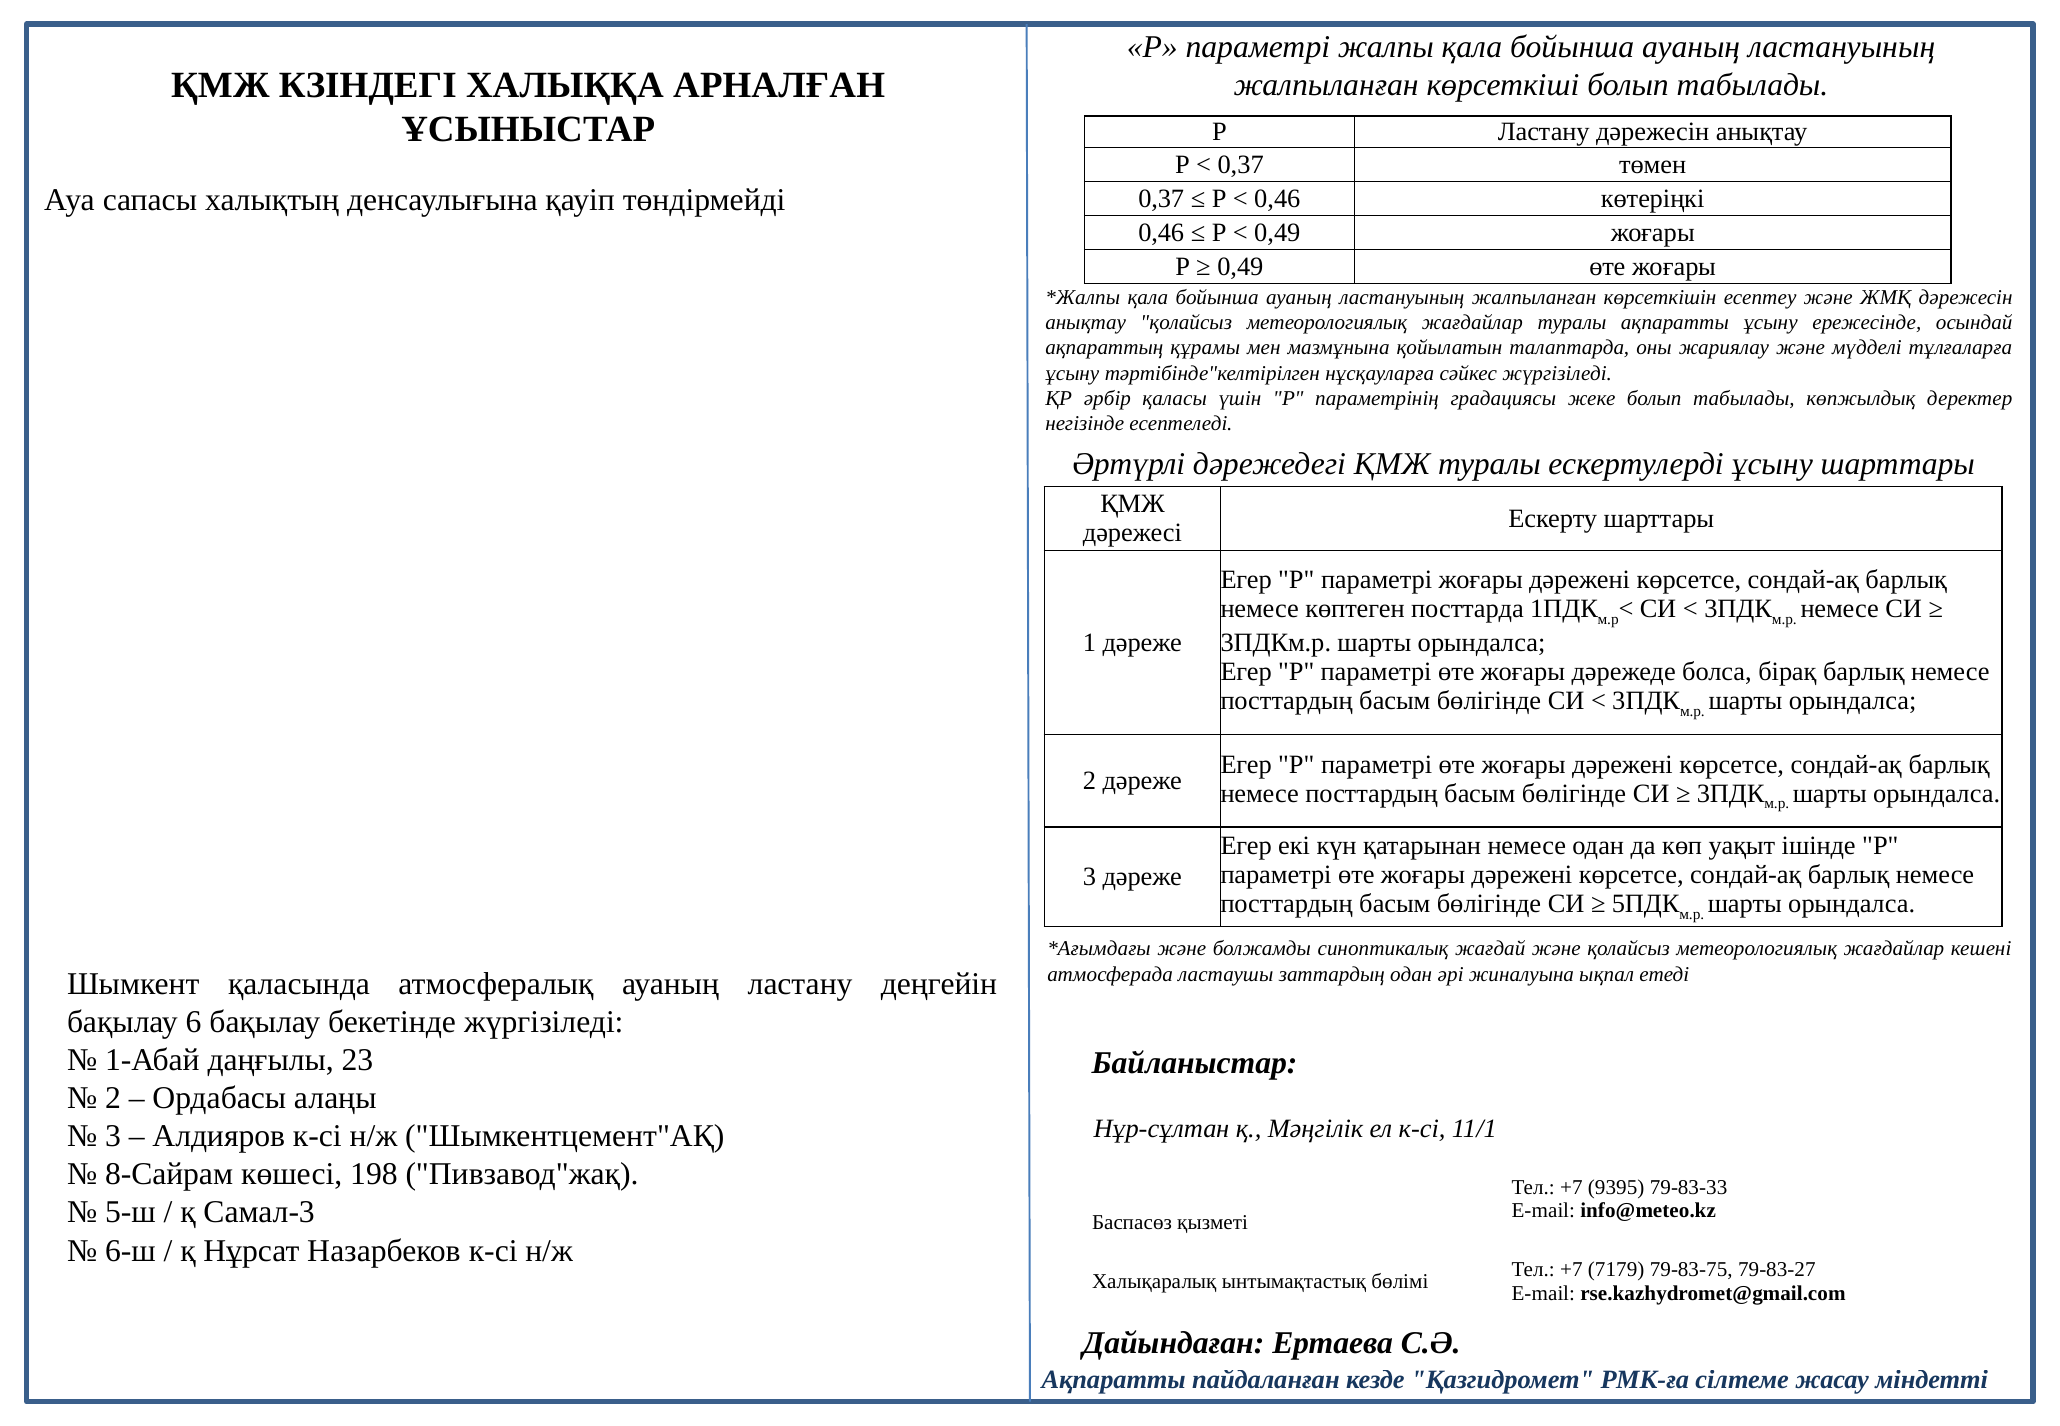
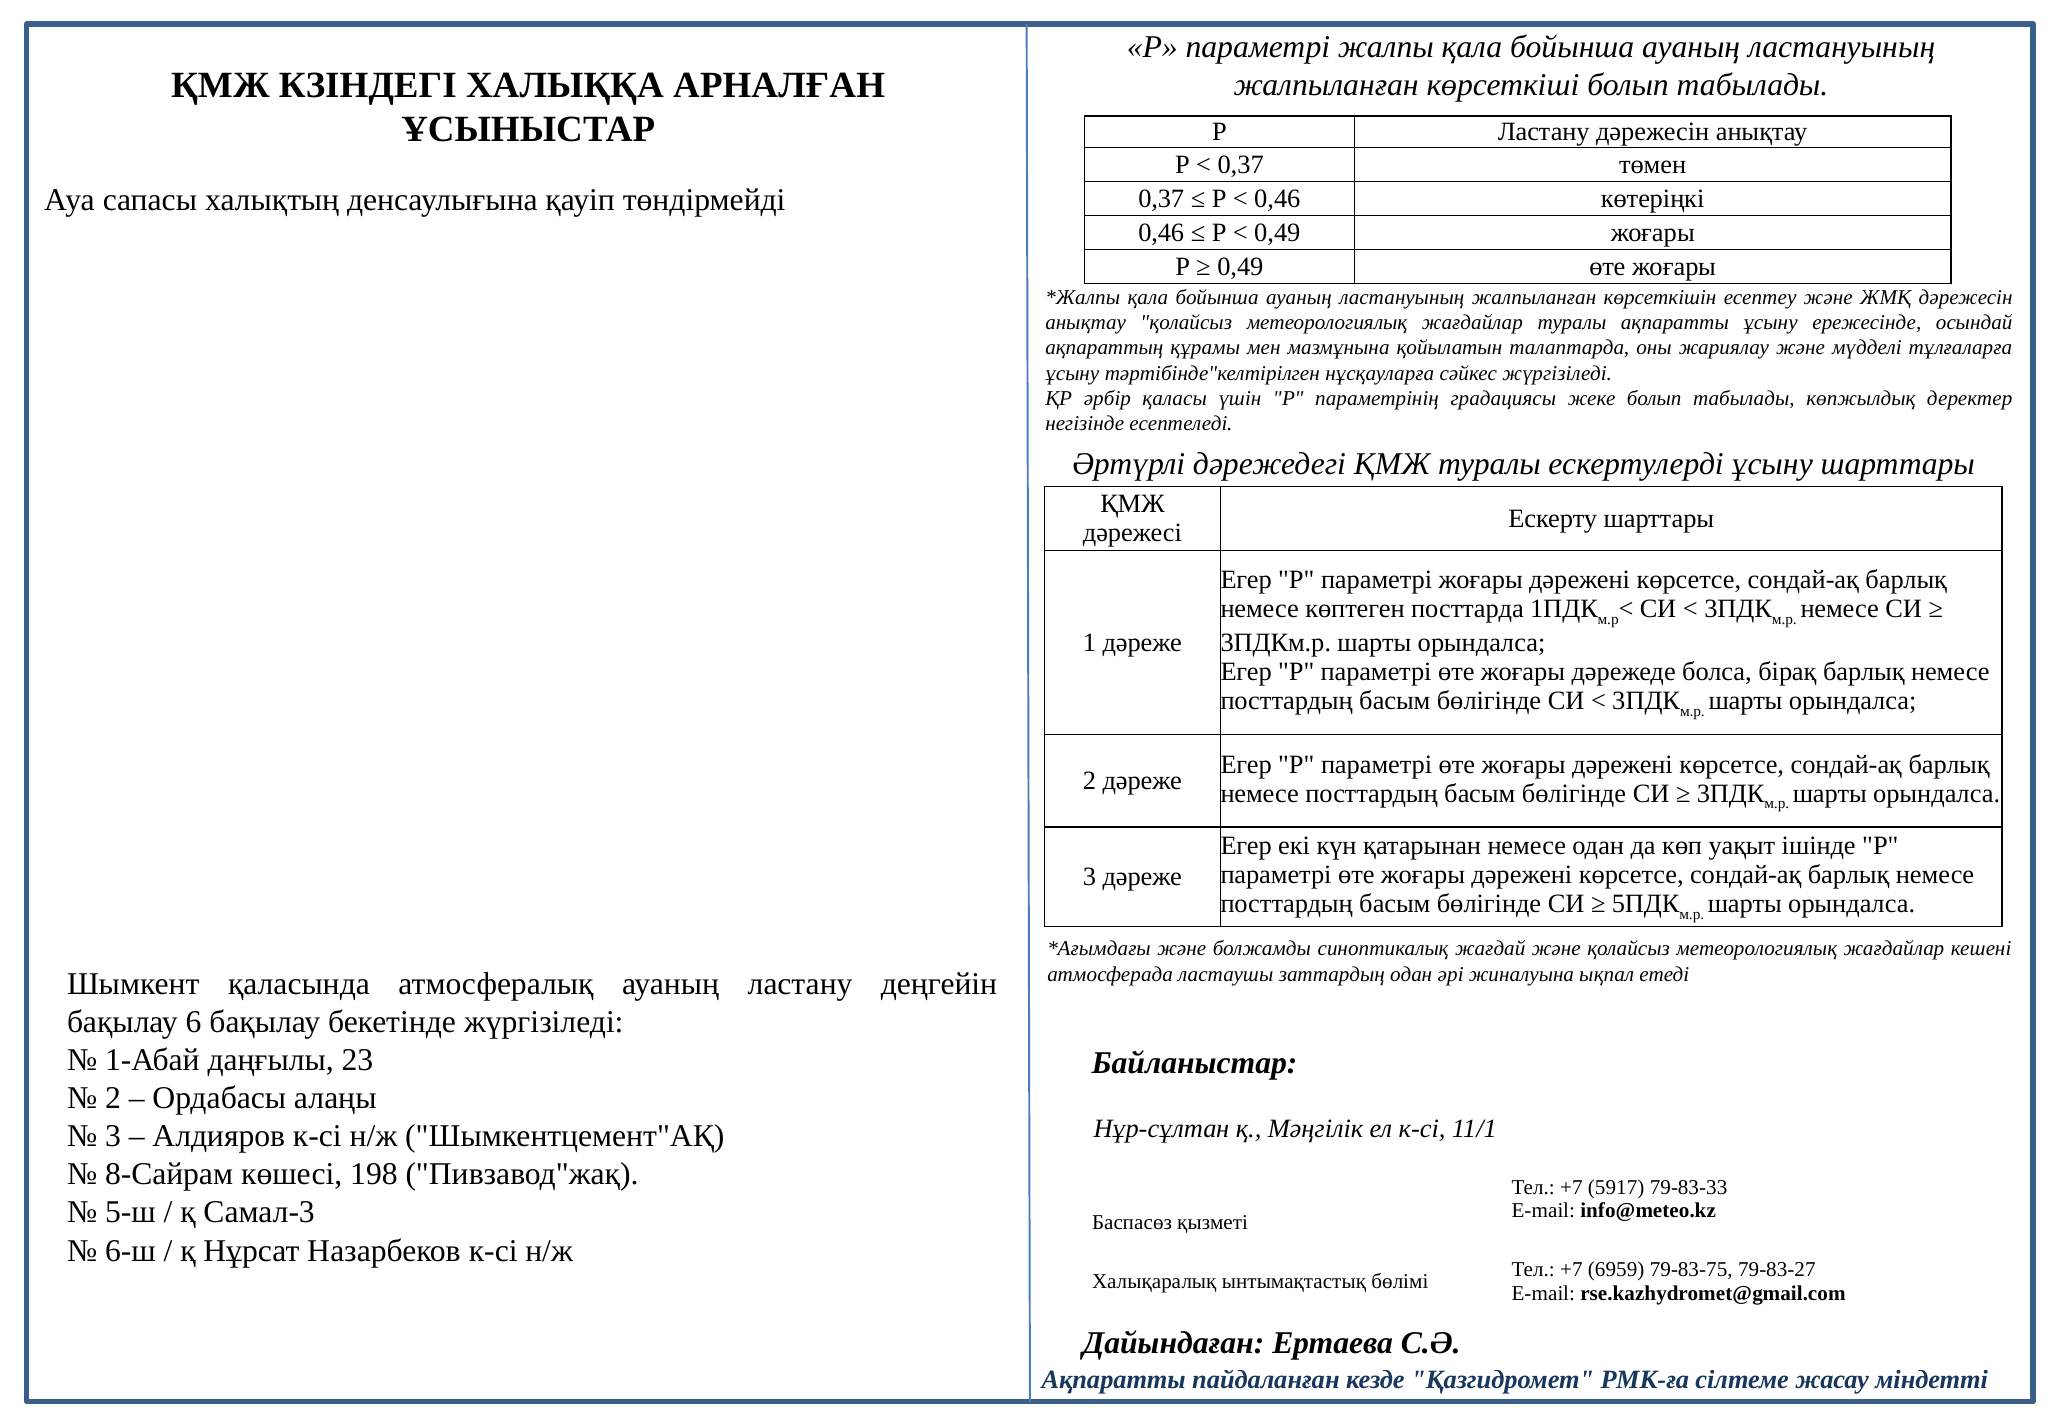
9395: 9395 -> 5917
7179: 7179 -> 6959
